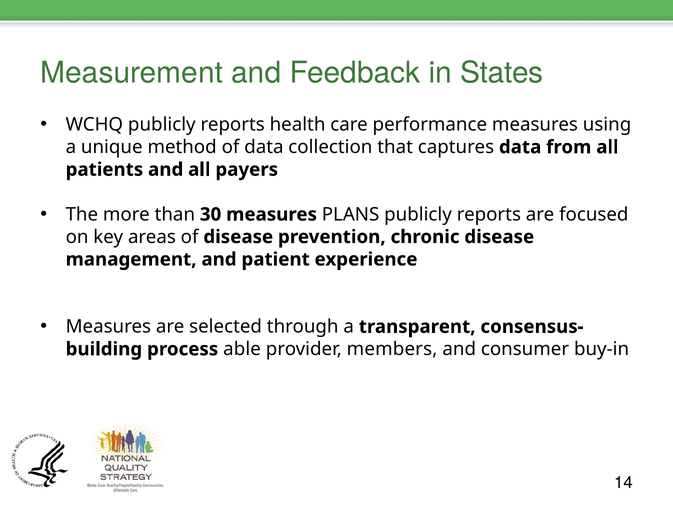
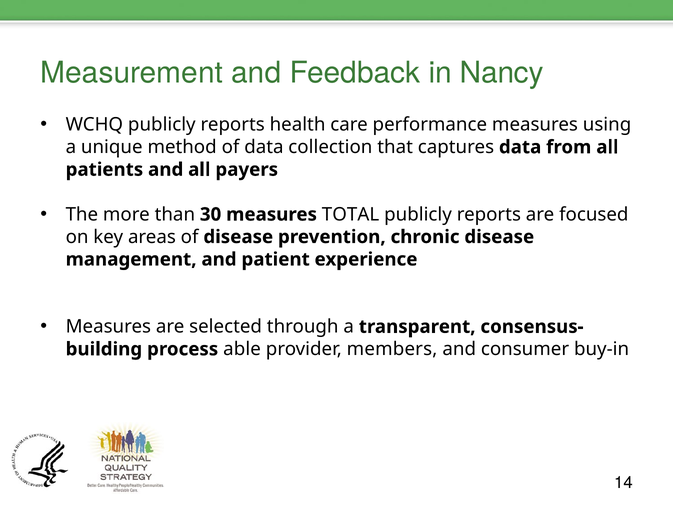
States: States -> Nancy
PLANS: PLANS -> TOTAL
